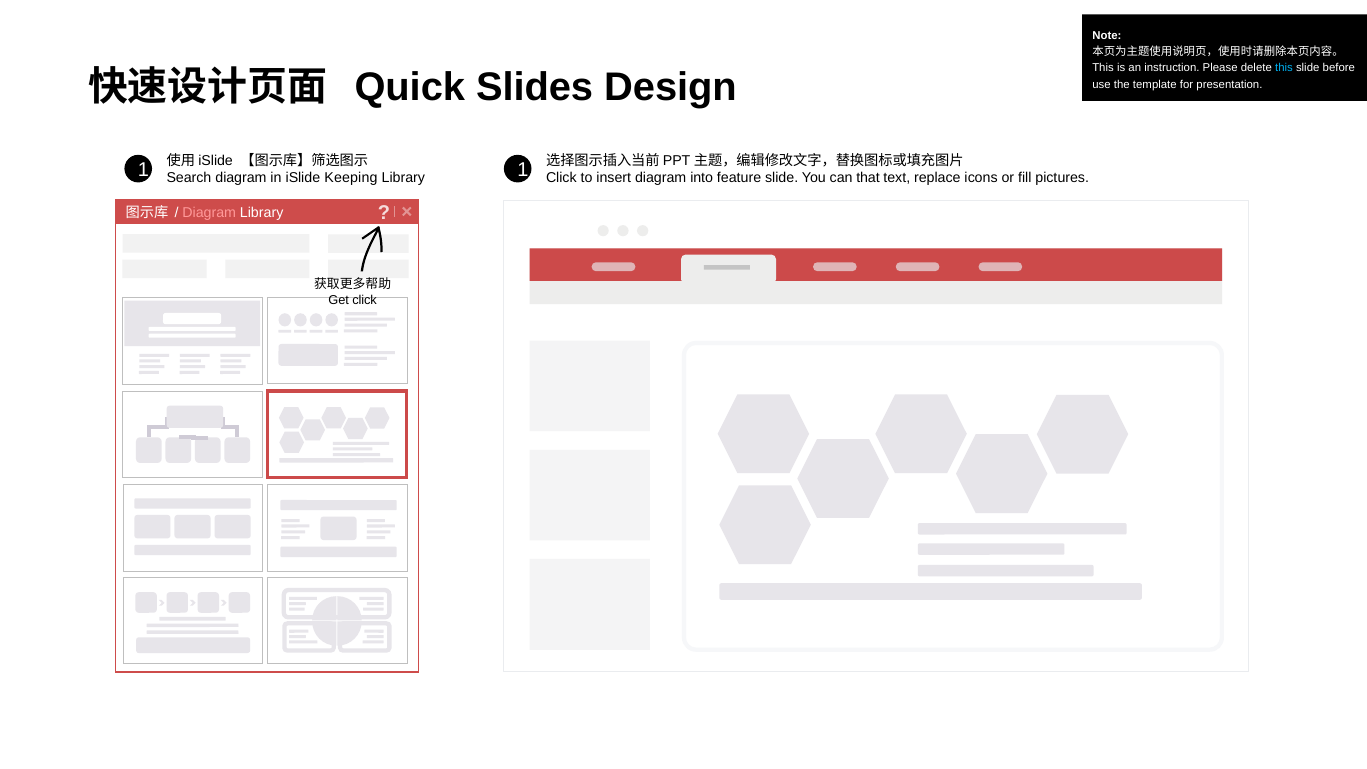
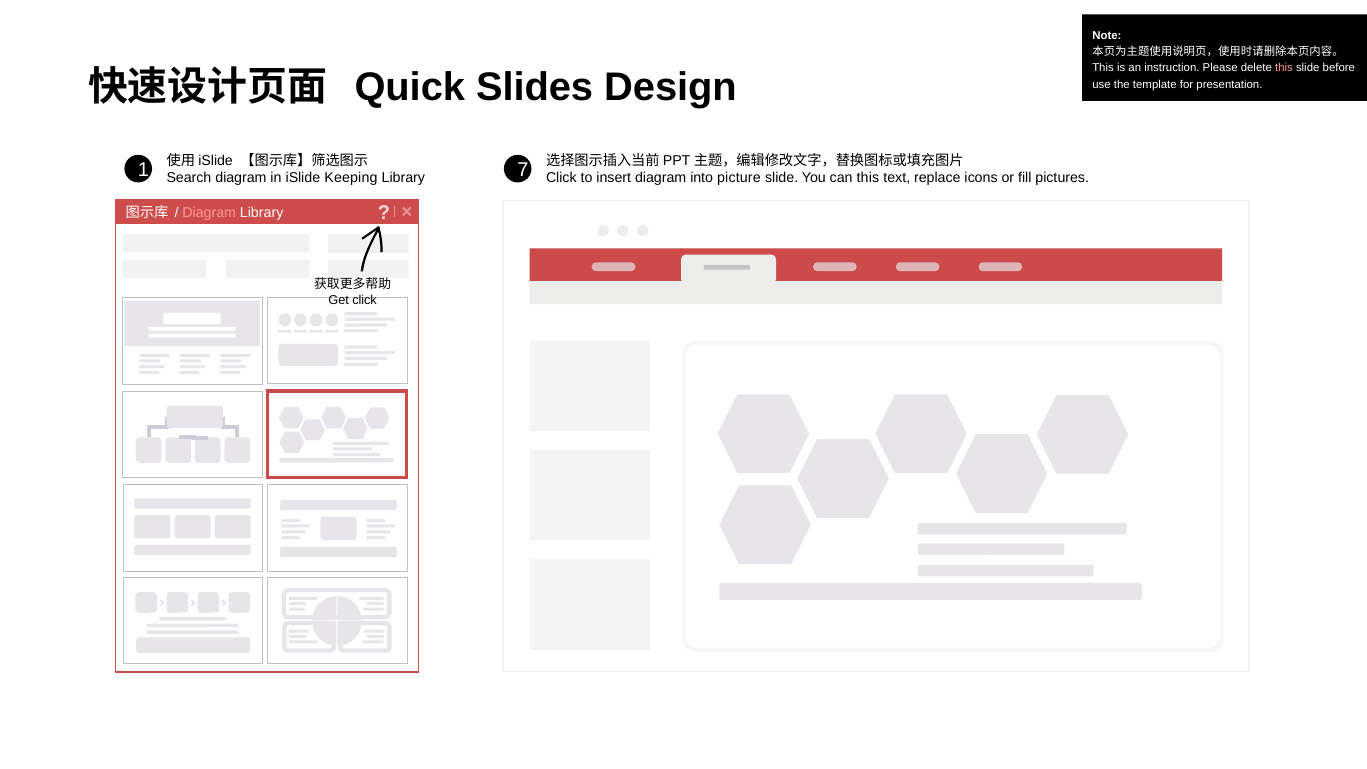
this at (1284, 68) colour: light blue -> pink
1 1: 1 -> 7
feature: feature -> picture
can that: that -> this
